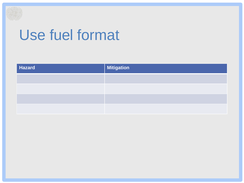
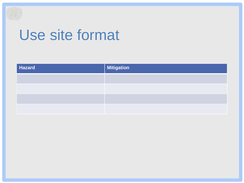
fuel: fuel -> site
